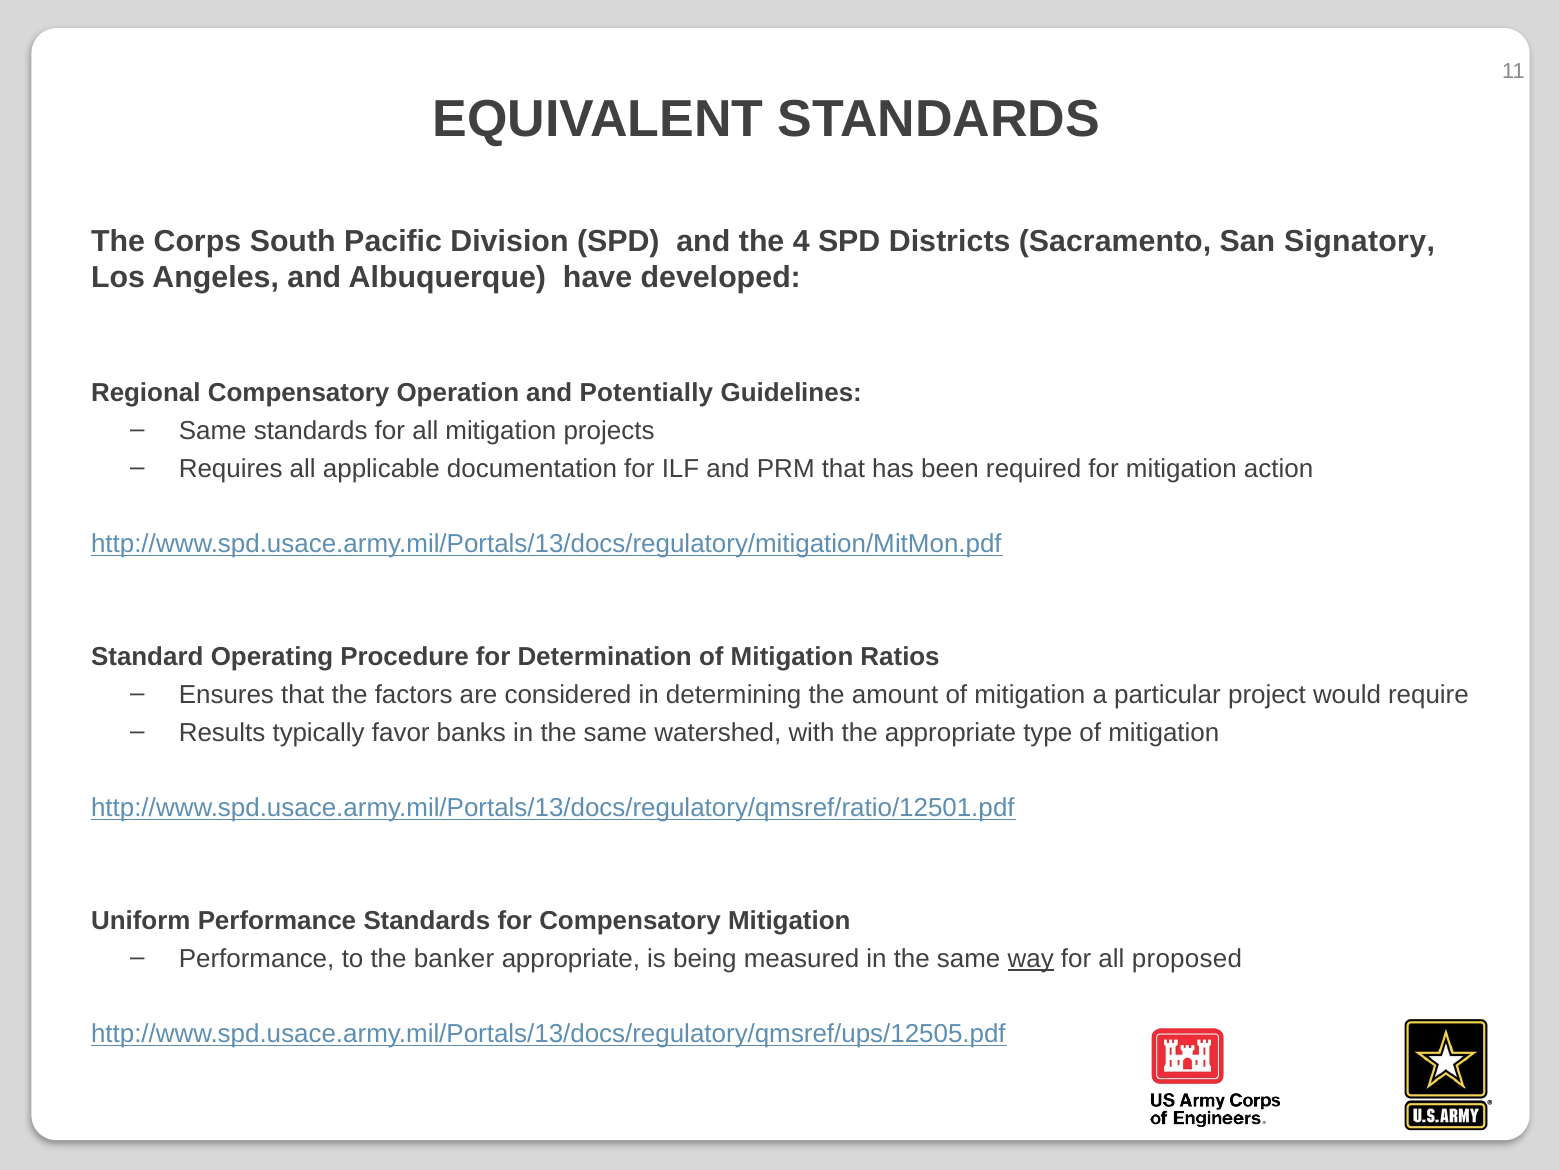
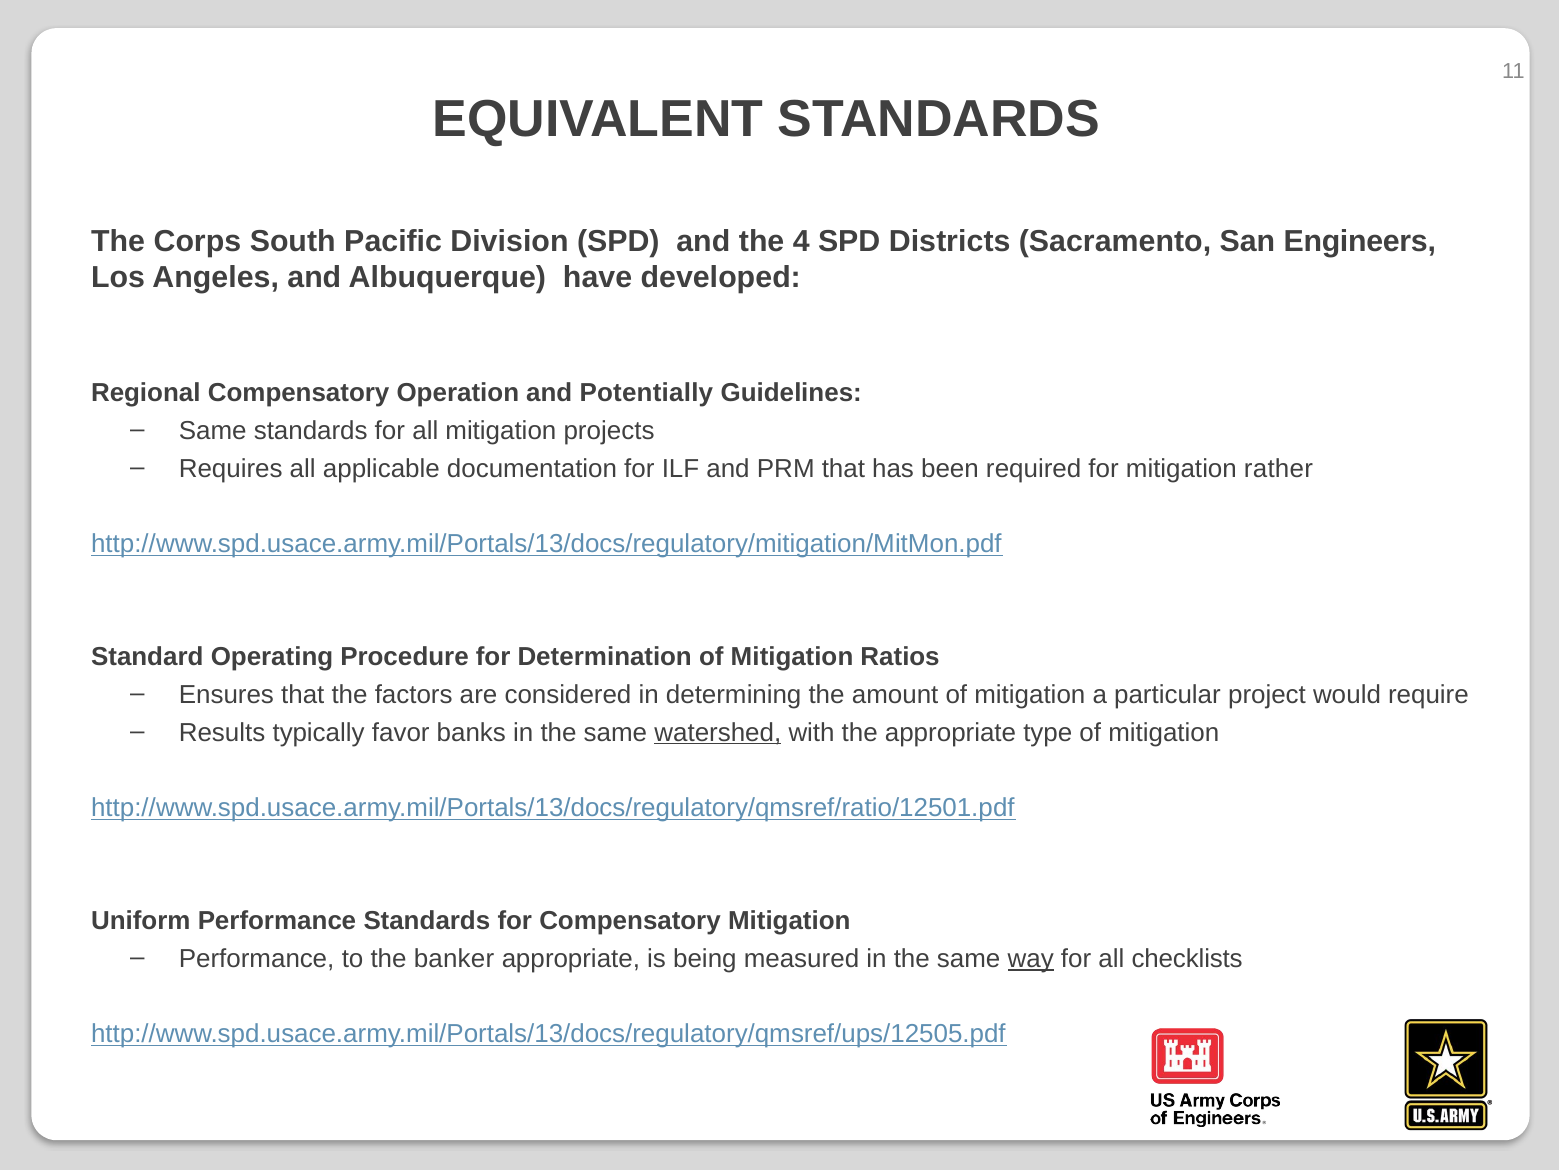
Signatory: Signatory -> Engineers
action: action -> rather
watershed underline: none -> present
proposed: proposed -> checklists
